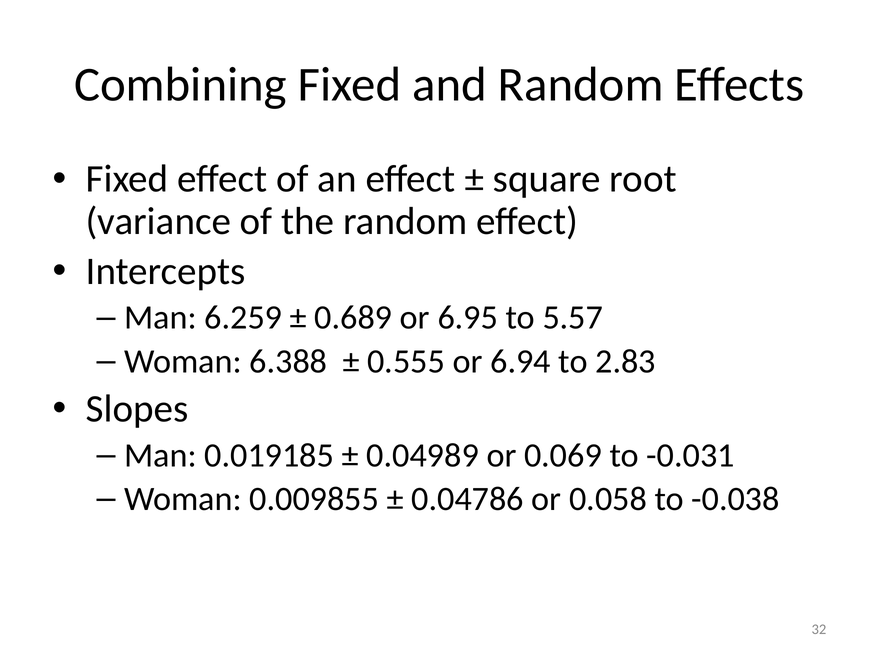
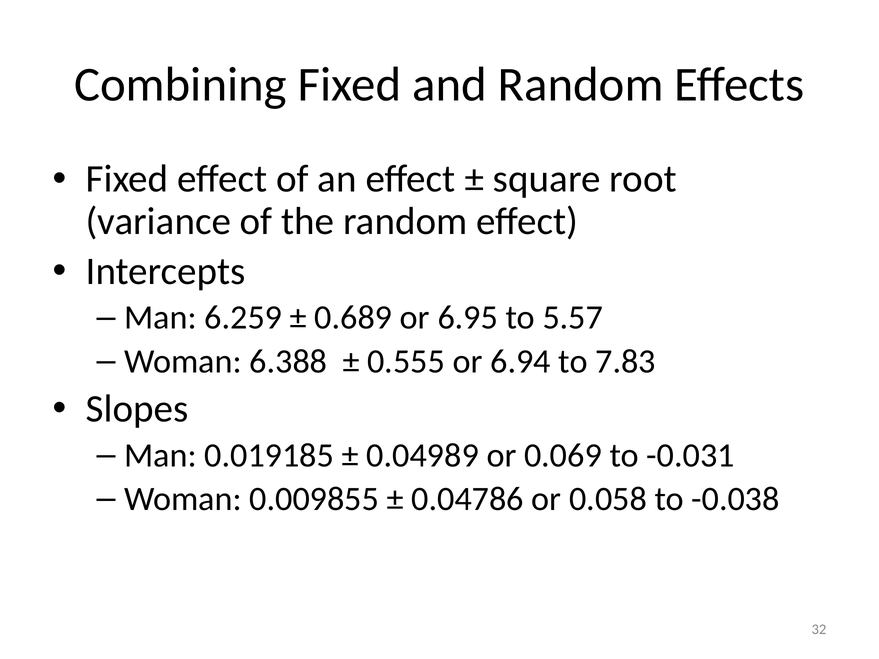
2.83: 2.83 -> 7.83
